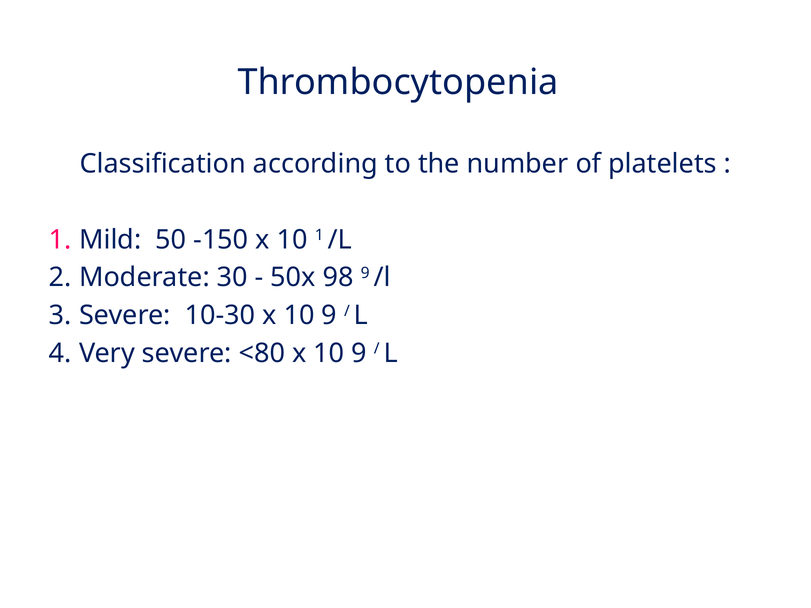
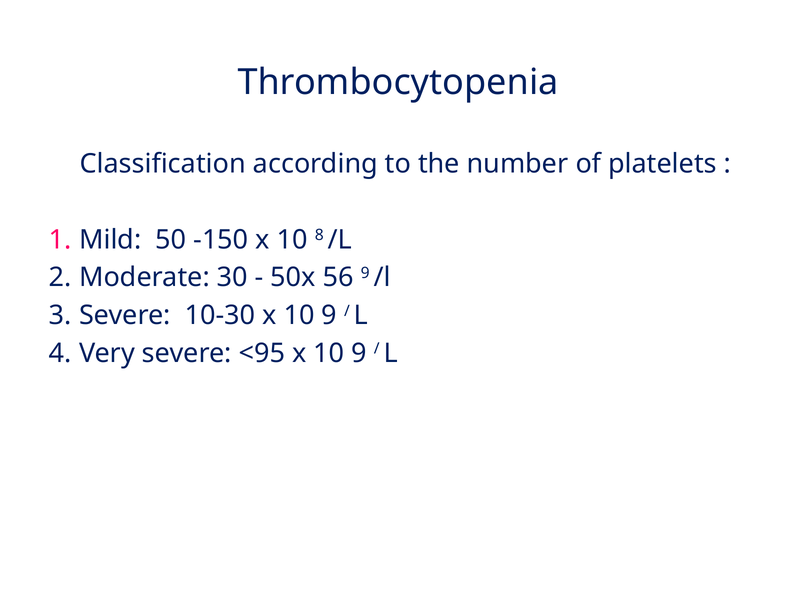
10 1: 1 -> 8
98: 98 -> 56
<80: <80 -> <95
